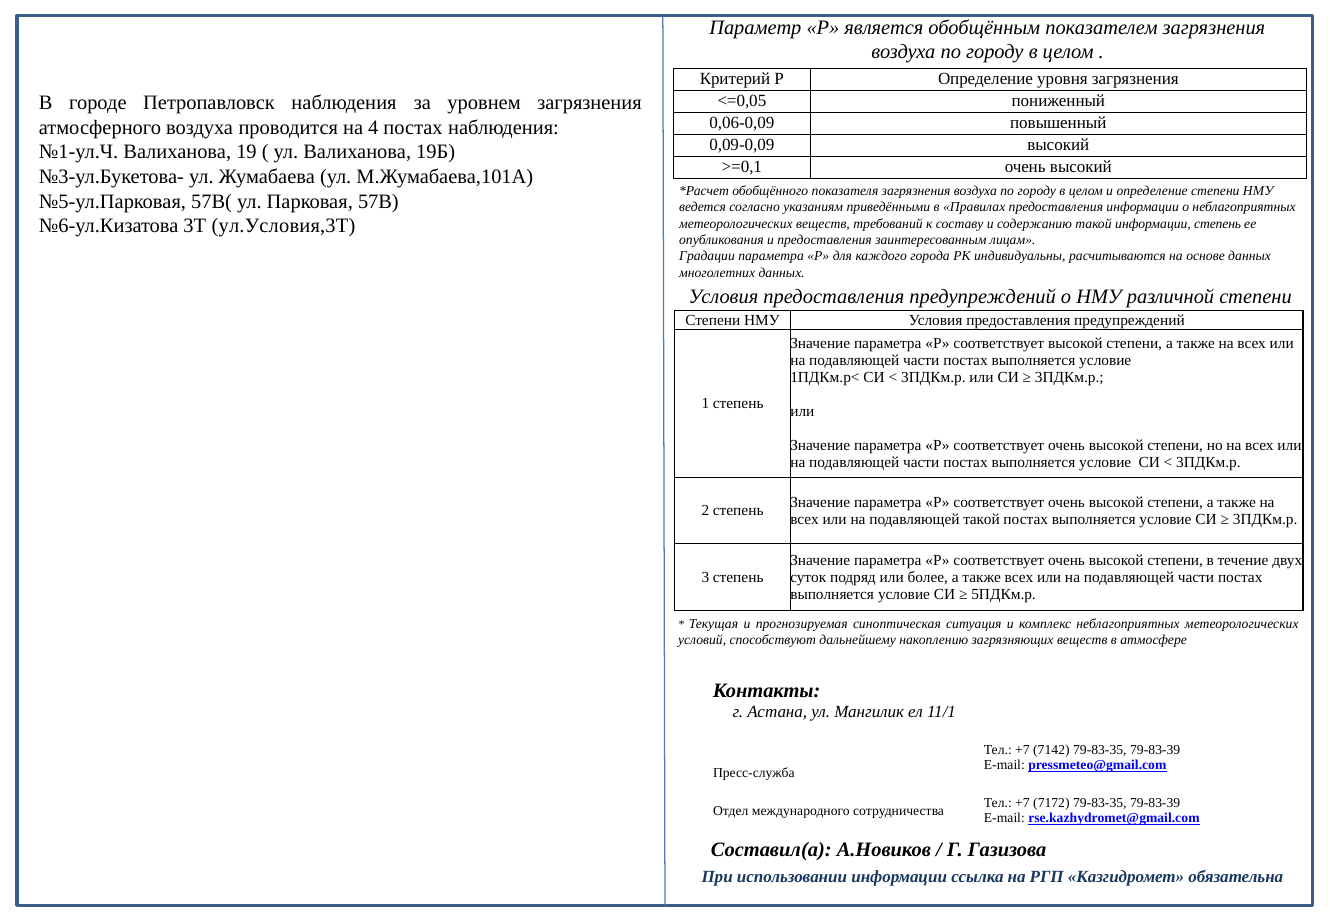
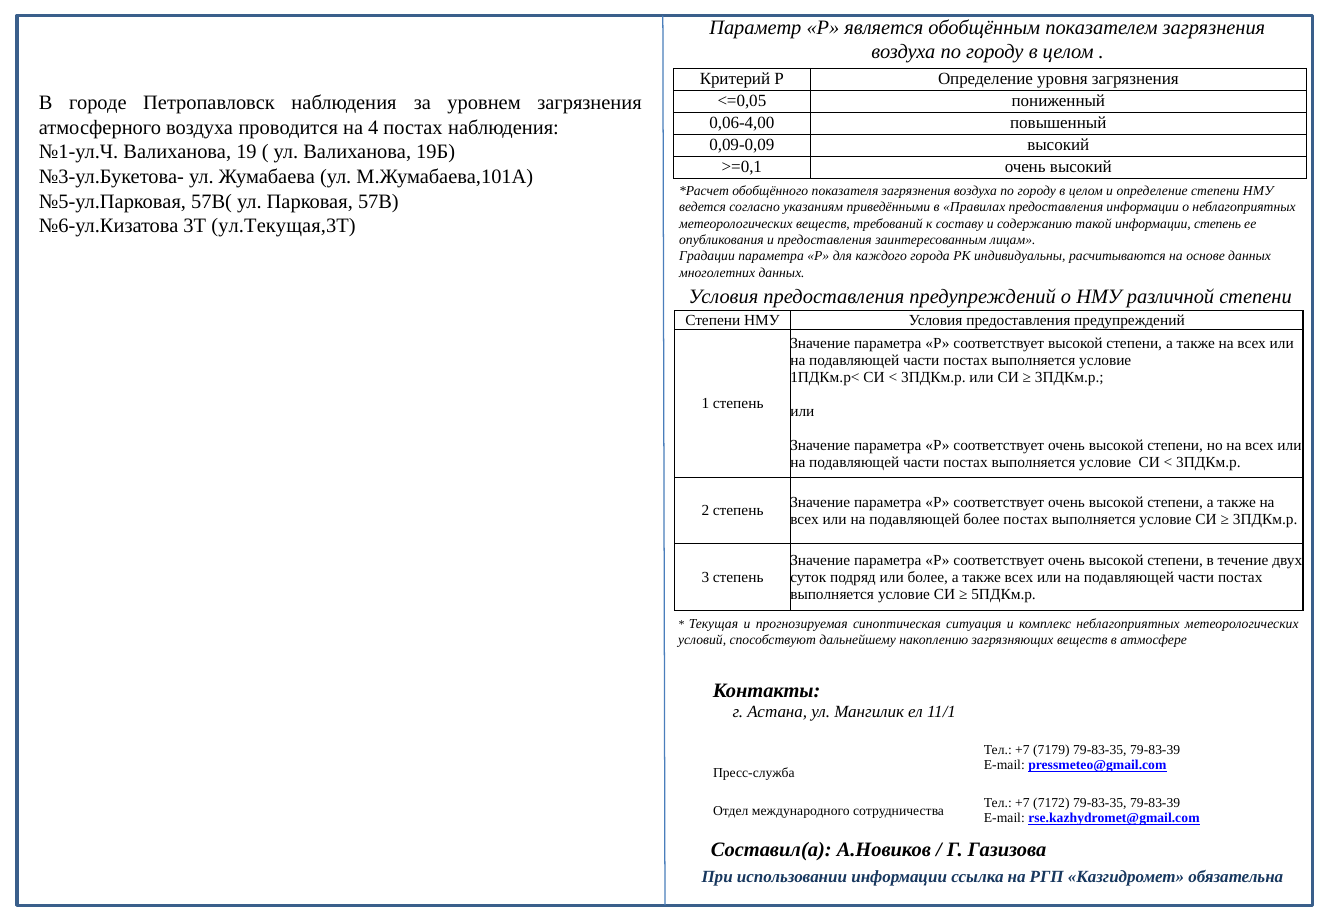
0,06-0,09: 0,06-0,09 -> 0,06-4,00
ул.Условия,3Т: ул.Условия,3Т -> ул.Текущая,3Т
подавляющей такой: такой -> более
7142: 7142 -> 7179
